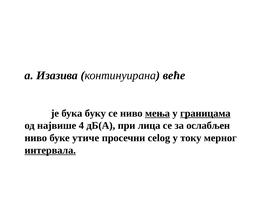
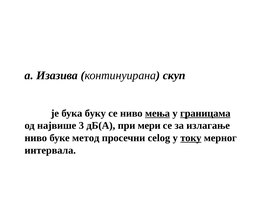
веће: веће -> скуп
4: 4 -> 3
лица: лица -> мери
ослабљен: ослабљен -> излагање
утиче: утиче -> метод
току underline: none -> present
интервала underline: present -> none
